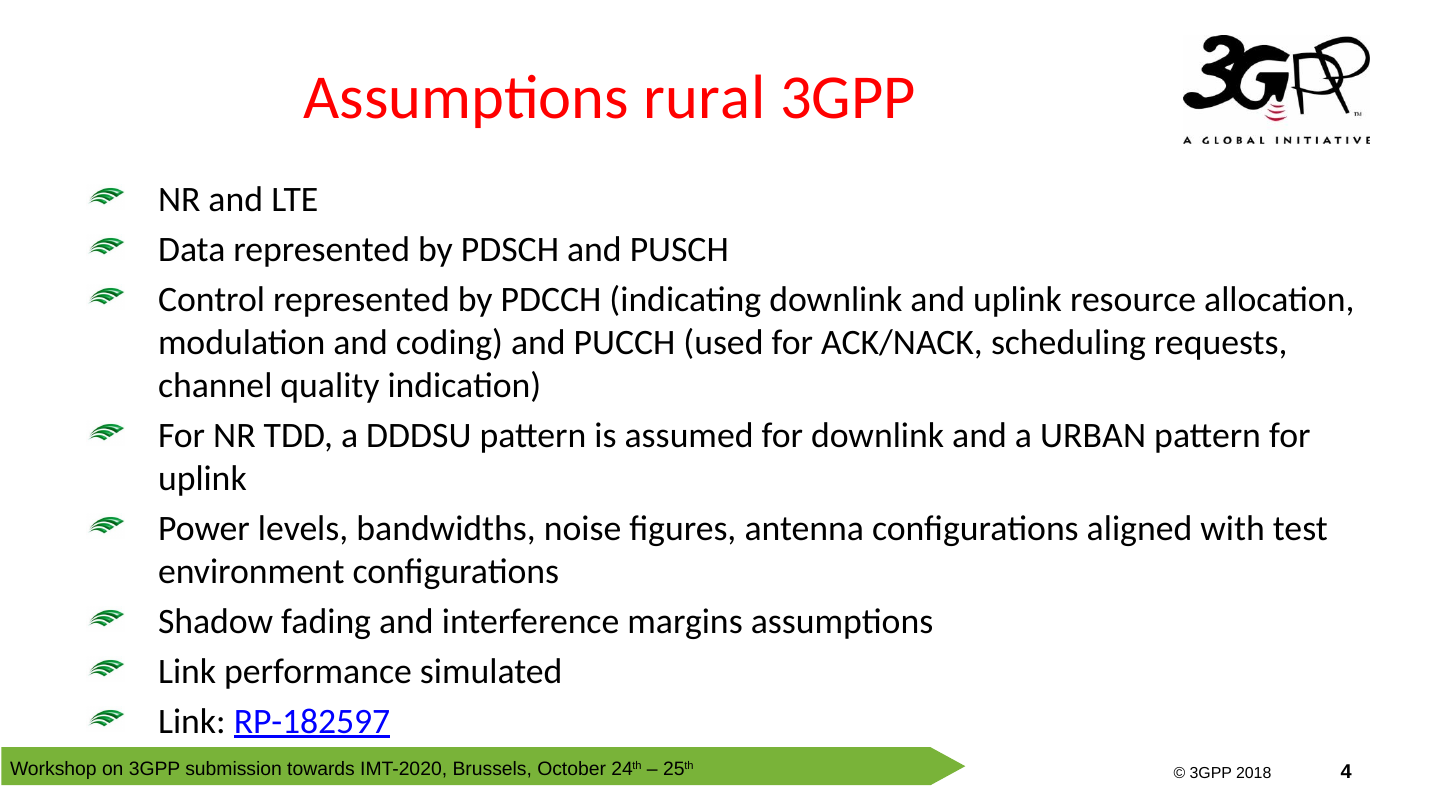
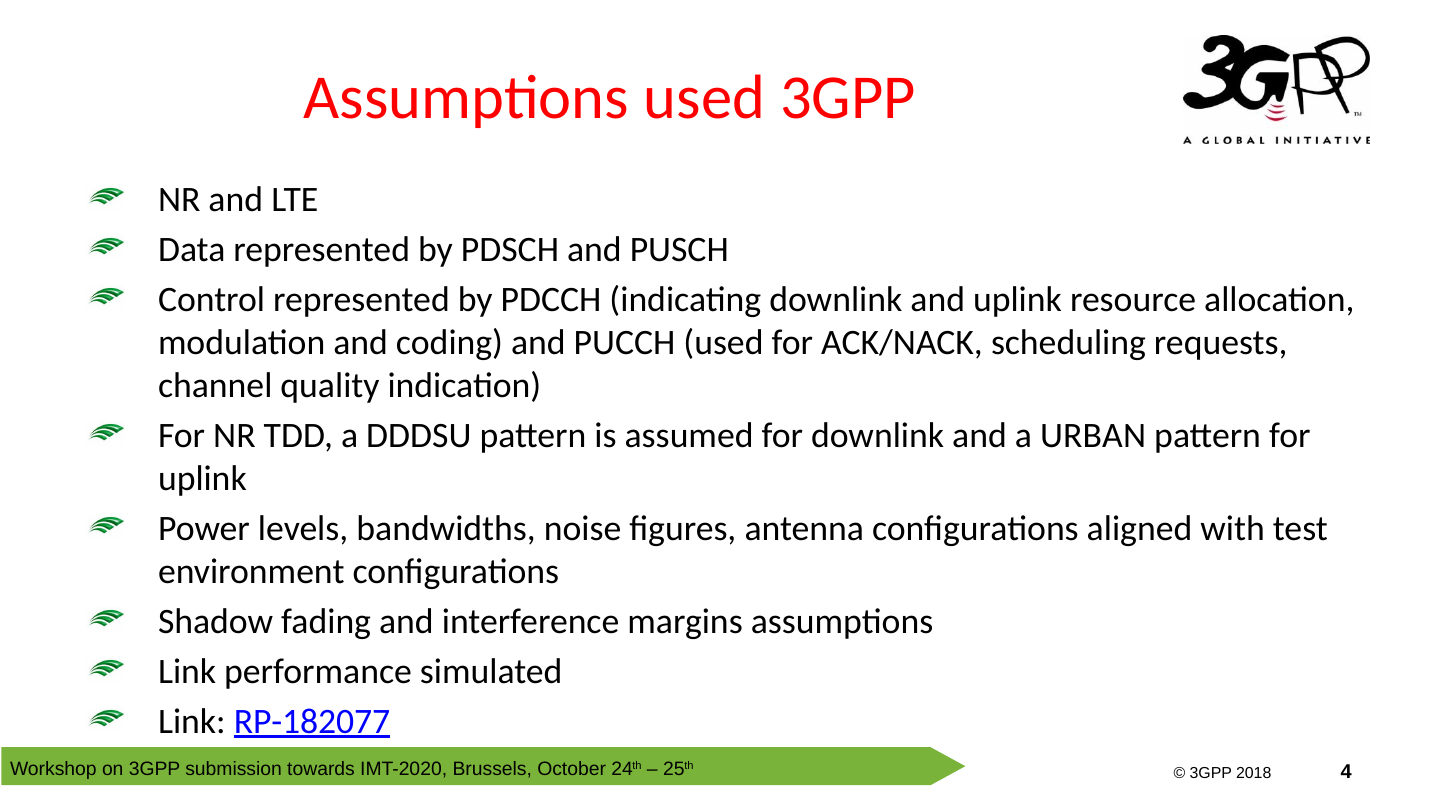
Assumptions rural: rural -> used
RP-182597: RP-182597 -> RP-182077
